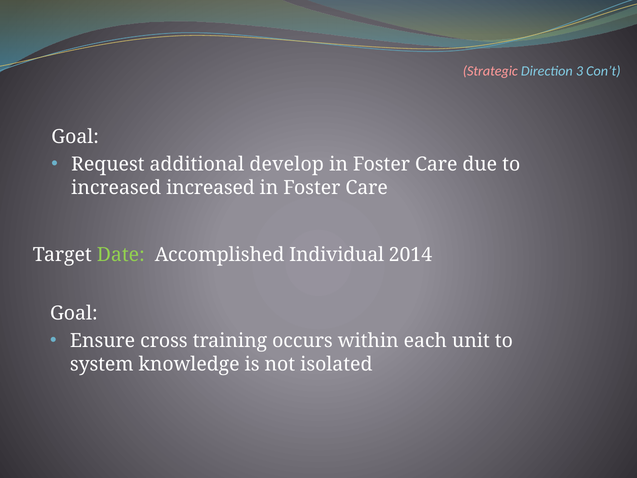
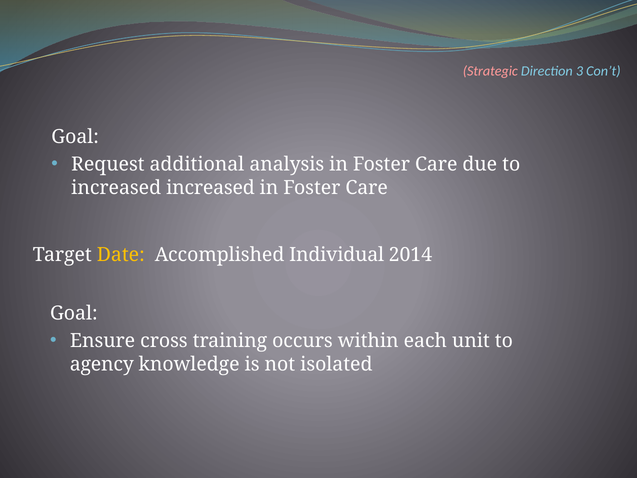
develop: develop -> analysis
Date colour: light green -> yellow
system: system -> agency
